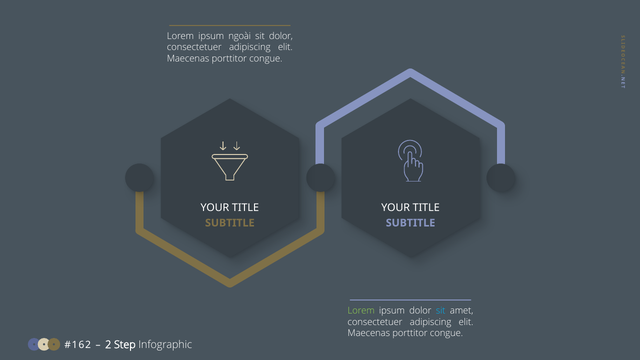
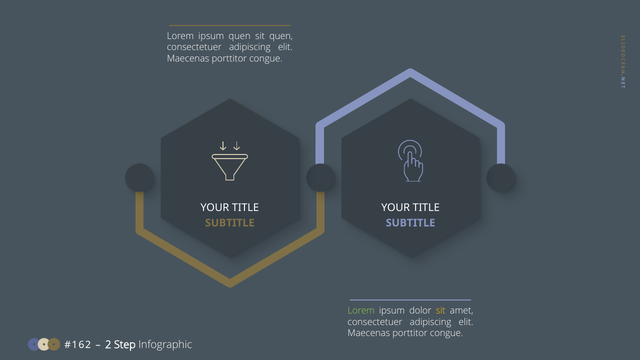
ipsum ngoài: ngoài -> quen
sit dolor: dolor -> quen
sit at (441, 311) colour: light blue -> yellow
